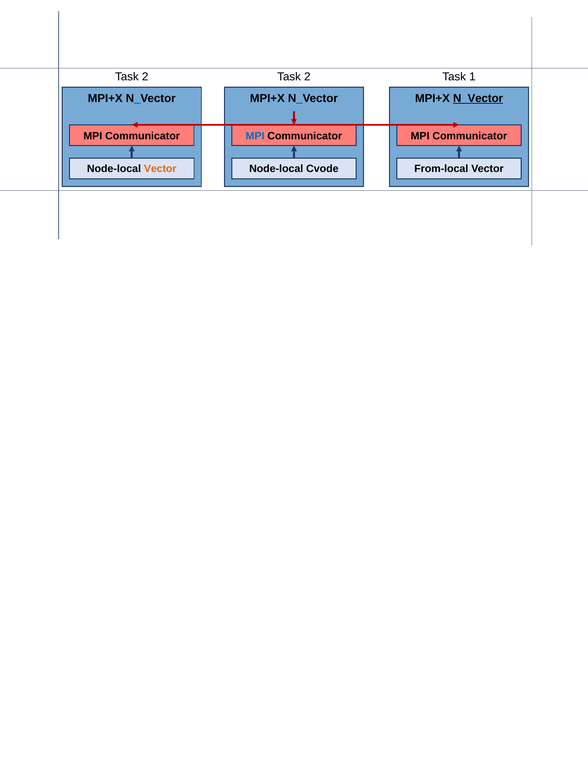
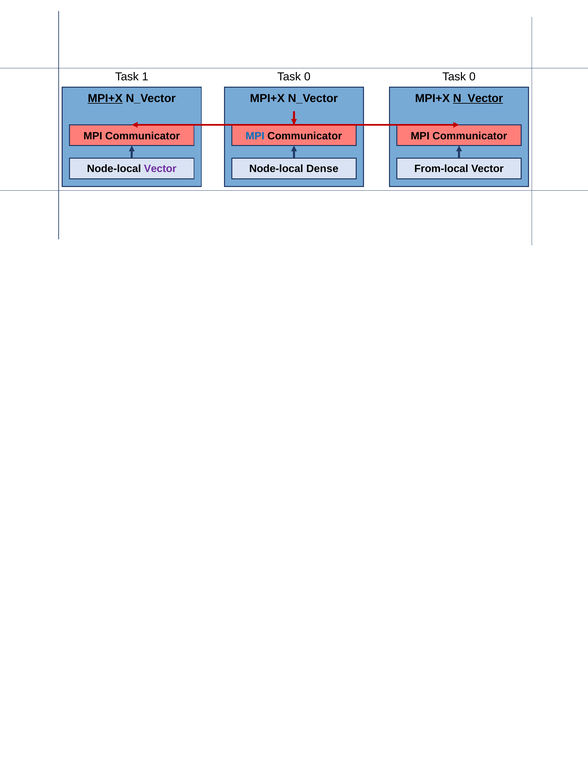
2 at (145, 77): 2 -> 1
2 at (307, 77): 2 -> 0
1 at (472, 77): 1 -> 0
MPI+X at (105, 98) underline: none -> present
Vector at (160, 169) colour: orange -> purple
Cvode: Cvode -> Dense
